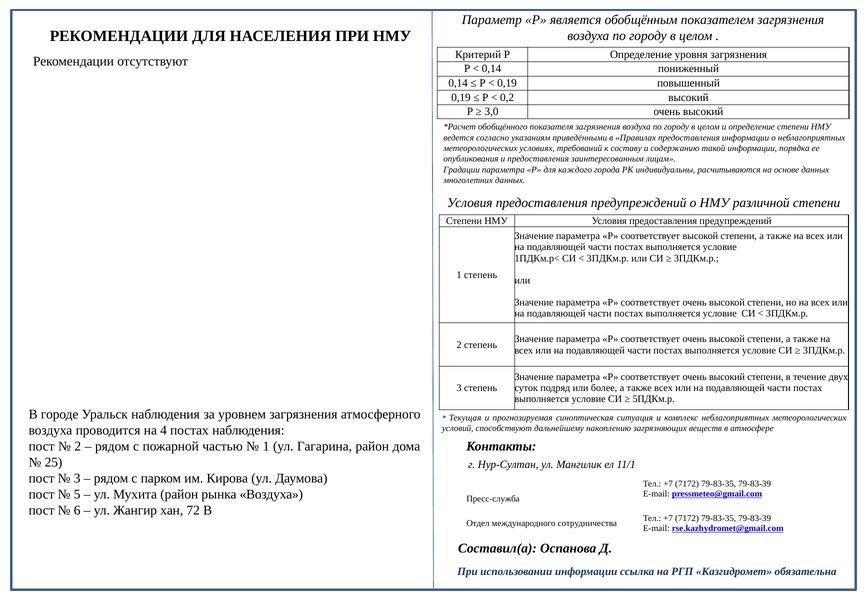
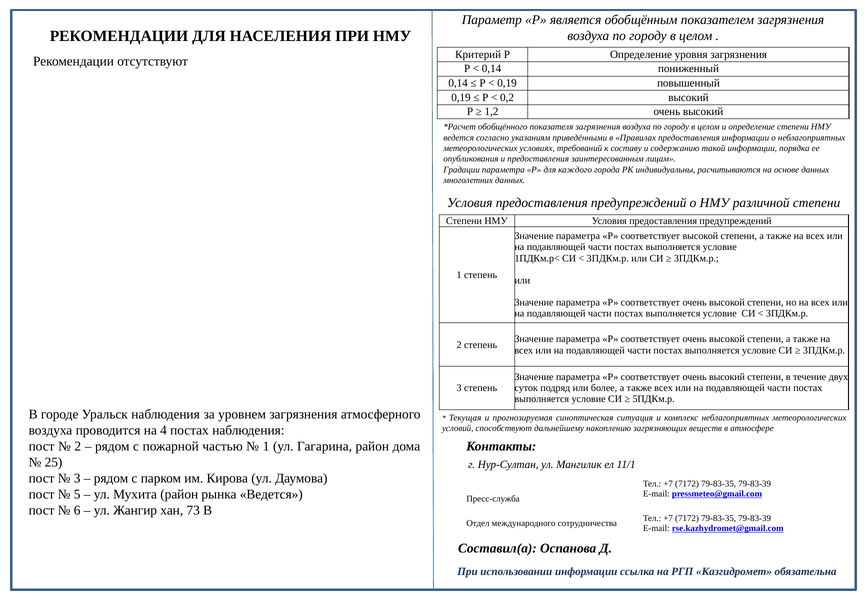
3,0: 3,0 -> 1,2
рынка Воздуха: Воздуха -> Ведется
72: 72 -> 73
